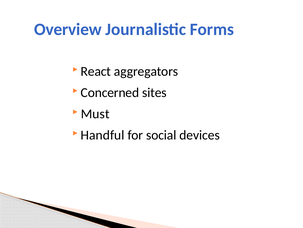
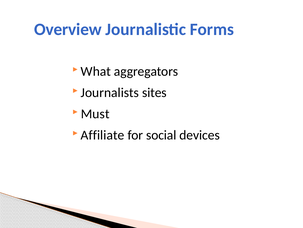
React: React -> What
Concerned: Concerned -> Journalists
Handful: Handful -> Affiliate
